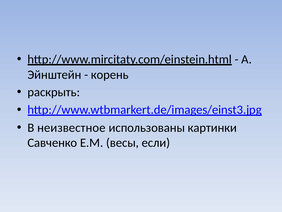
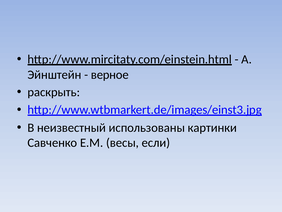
корень: корень -> верное
неизвестное: неизвестное -> неизвестный
